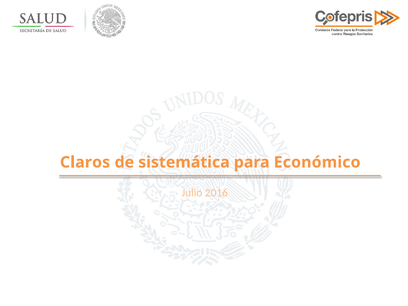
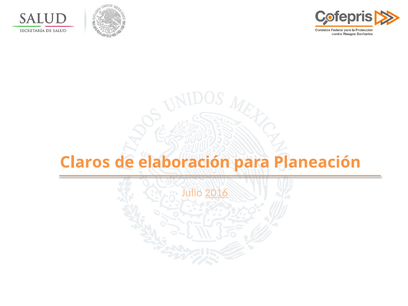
sistemática: sistemática -> elaboración
Económico: Económico -> Planeación
2016 underline: none -> present
